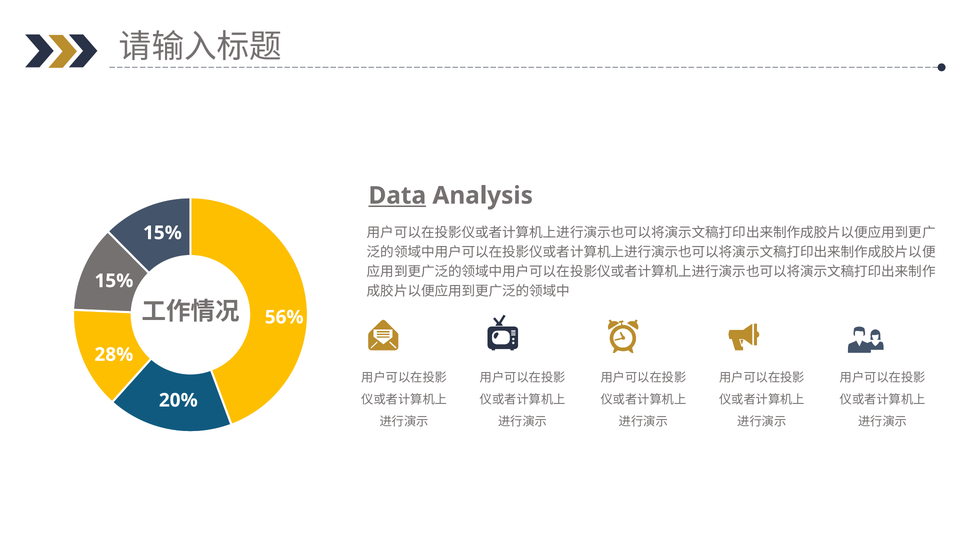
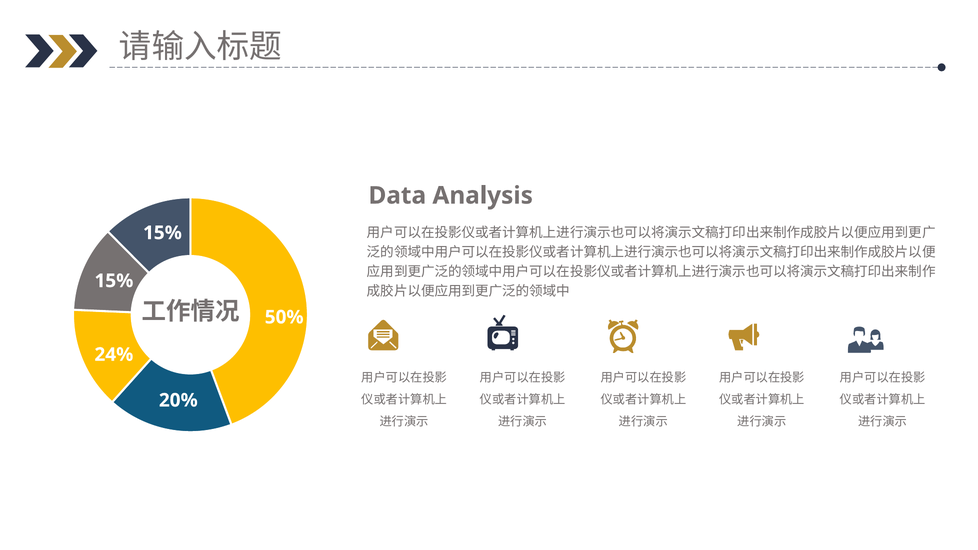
Data underline: present -> none
56%: 56% -> 50%
28%: 28% -> 24%
